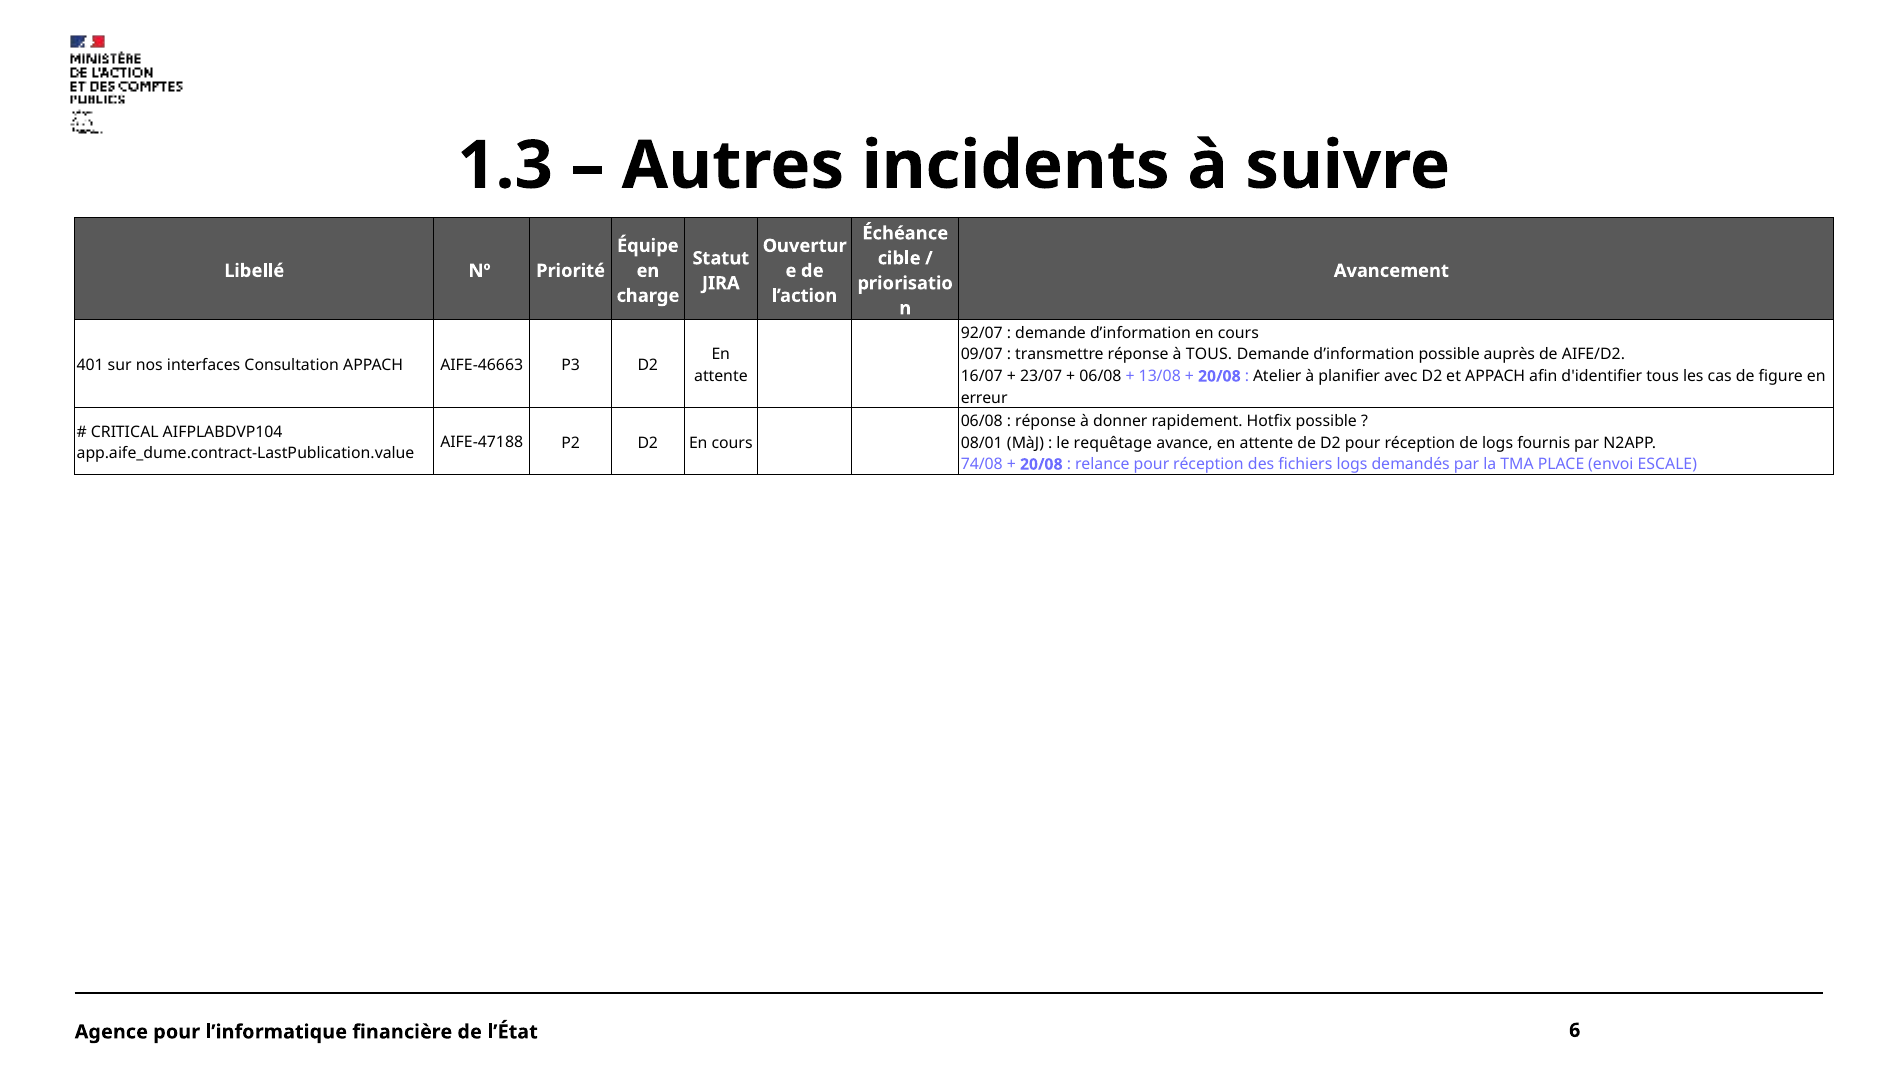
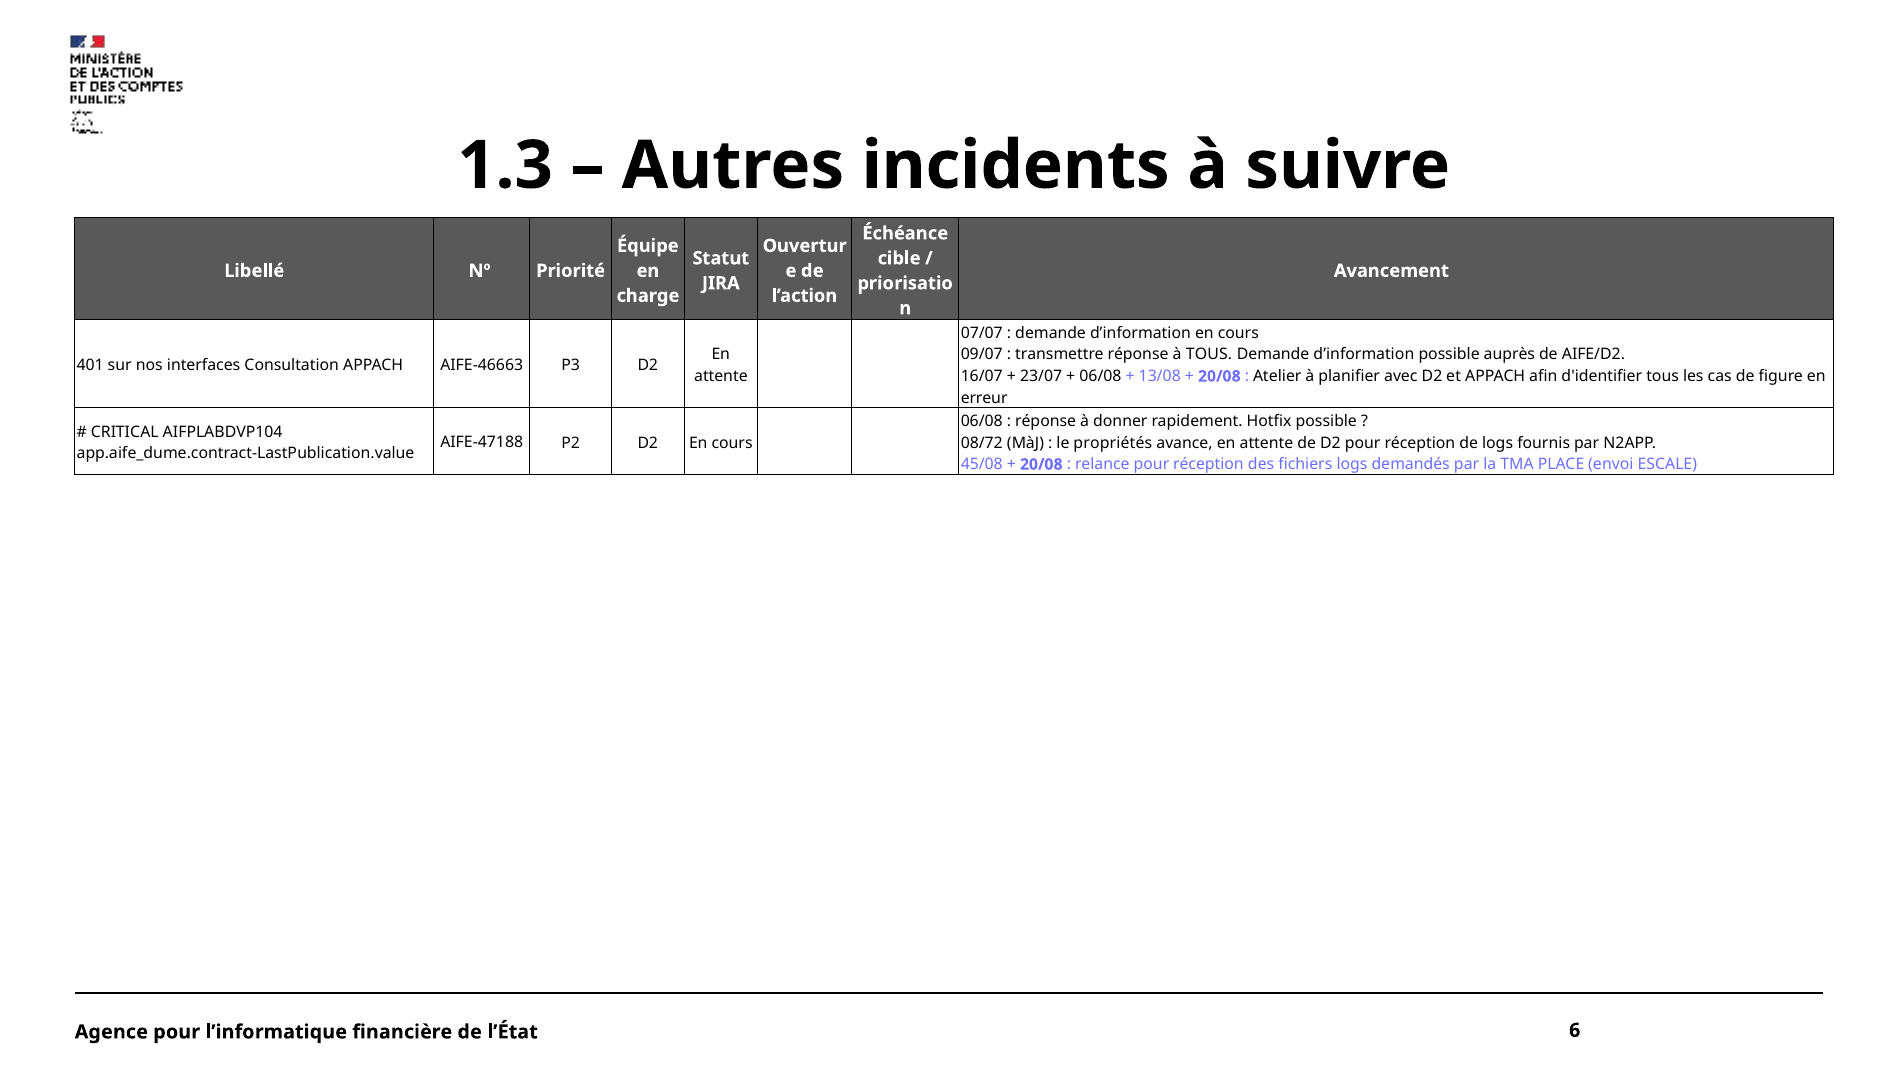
92/07: 92/07 -> 07/07
08/01: 08/01 -> 08/72
requêtage: requêtage -> propriétés
74/08: 74/08 -> 45/08
